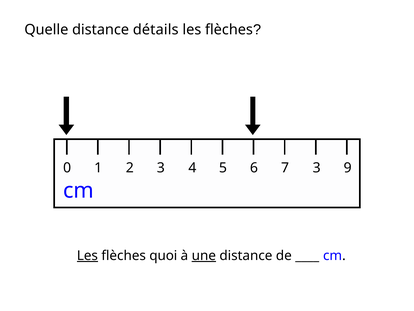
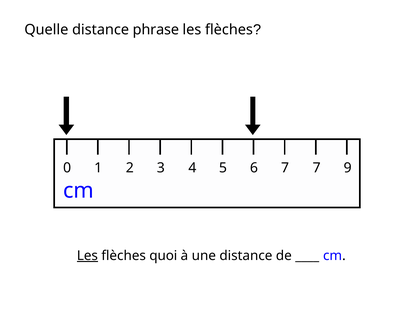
détails: détails -> phrase
7 3: 3 -> 7
une underline: present -> none
